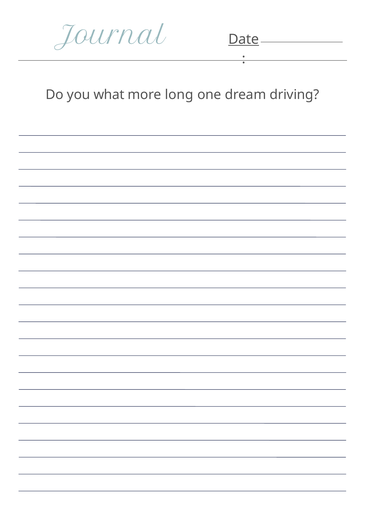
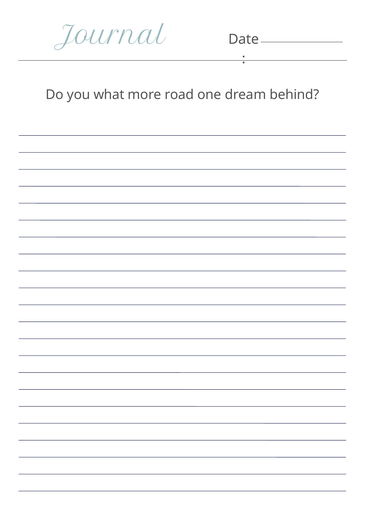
Date underline: present -> none
long: long -> road
driving: driving -> behind
